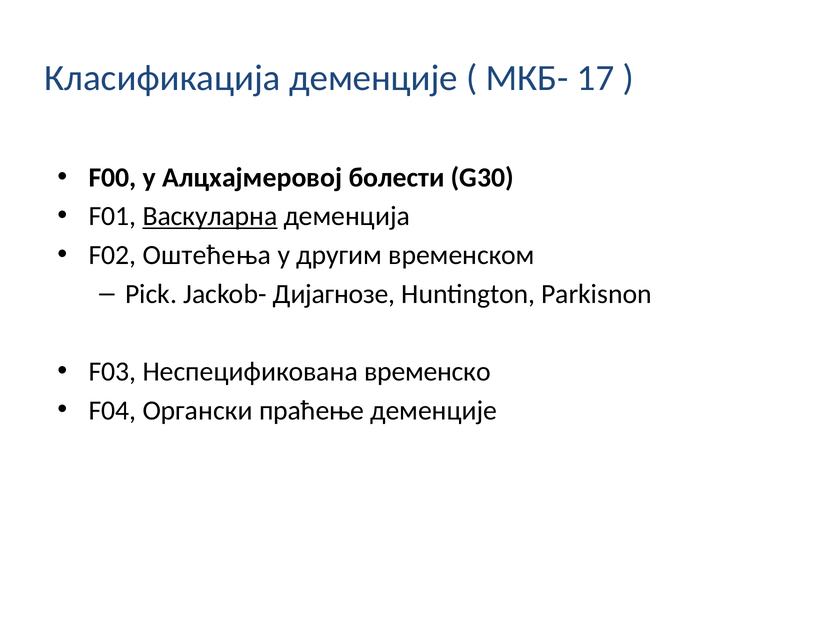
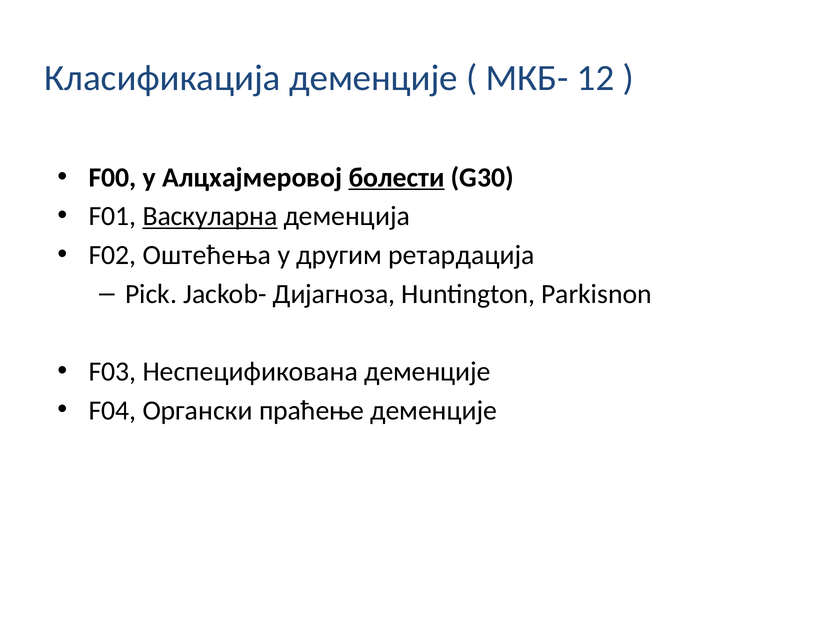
17: 17 -> 12
болести underline: none -> present
временском: временском -> ретардација
Дијагнозе: Дијагнозе -> Дијагноза
Неспецификована временско: временско -> деменције
